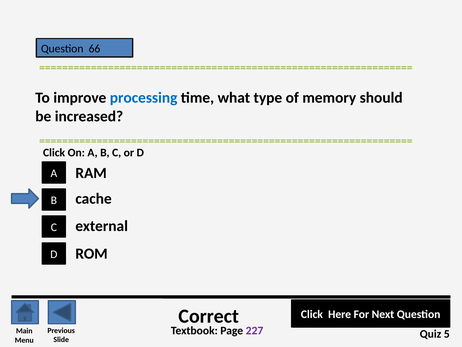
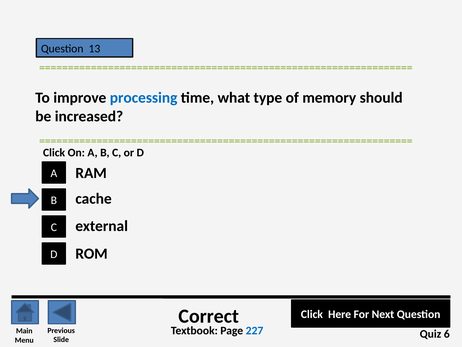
66: 66 -> 13
227 colour: purple -> blue
5: 5 -> 6
